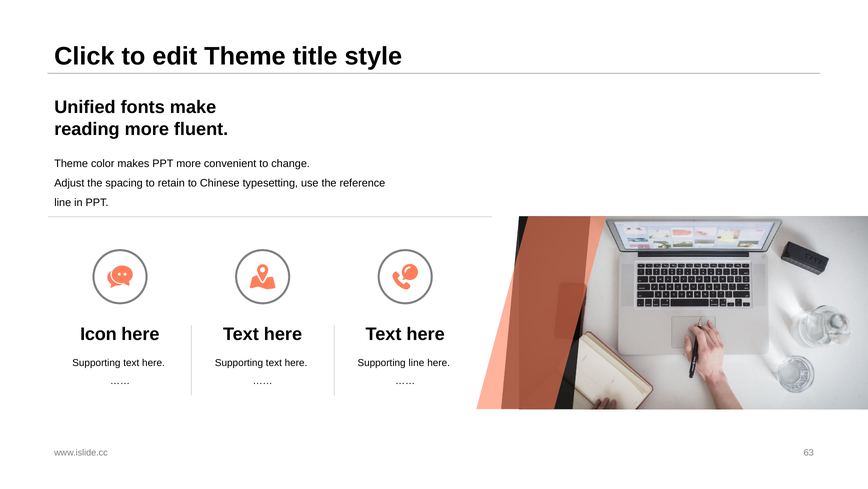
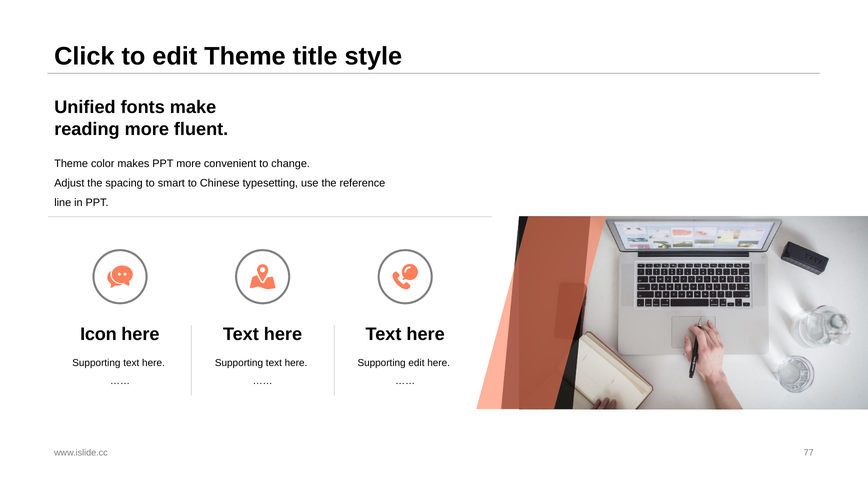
retain: retain -> smart
Supporting line: line -> edit
63: 63 -> 77
